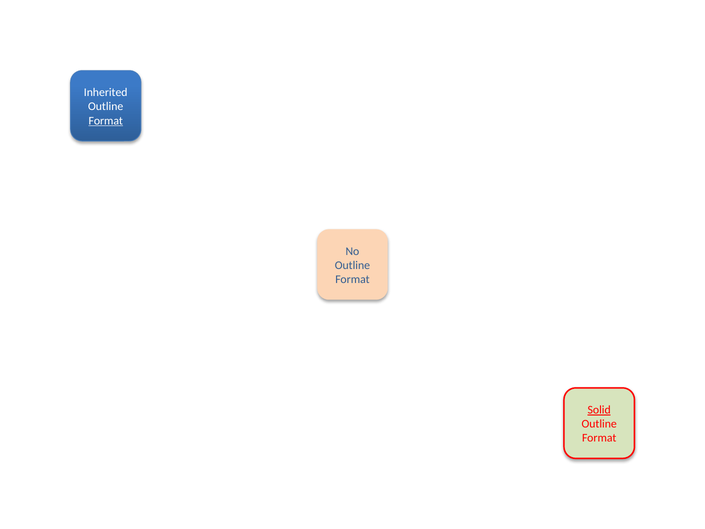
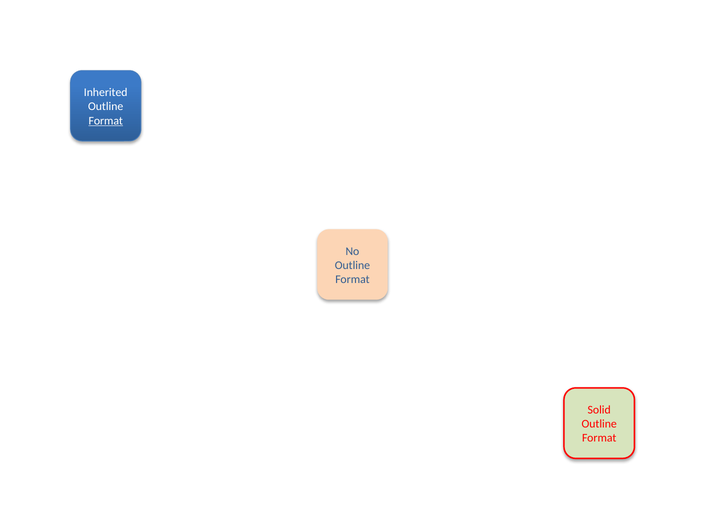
Solid underline: present -> none
